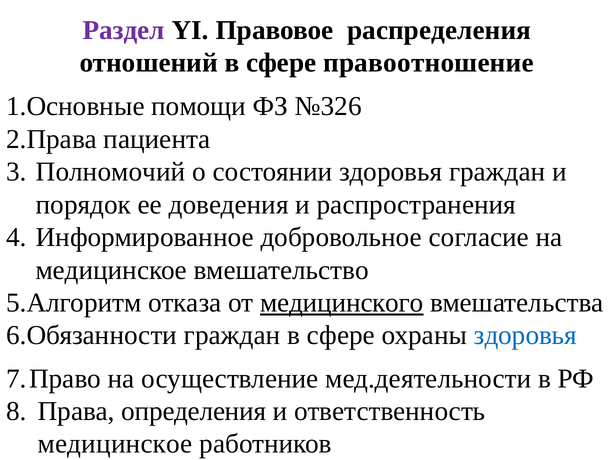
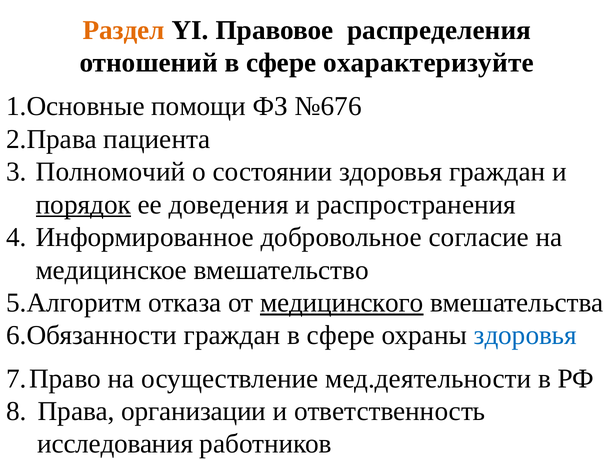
Раздел colour: purple -> orange
правоотношение: правоотношение -> охарактеризуйте
№326: №326 -> №676
порядок underline: none -> present
определения: определения -> организации
медицинское at (115, 444): медицинское -> исследования
